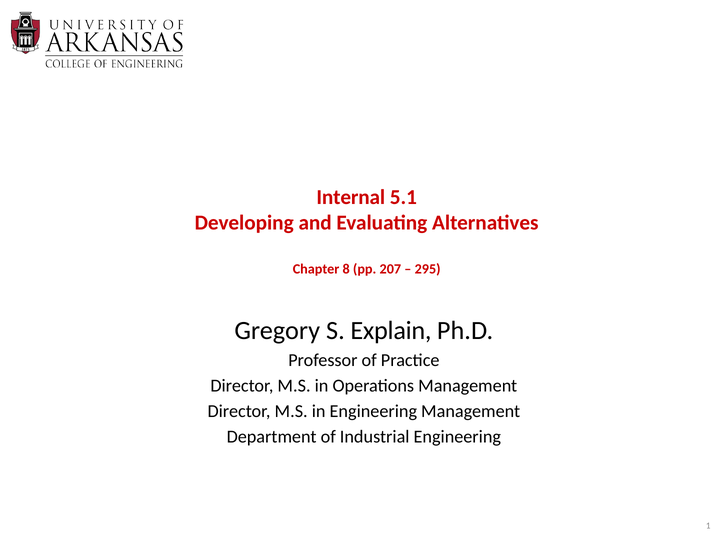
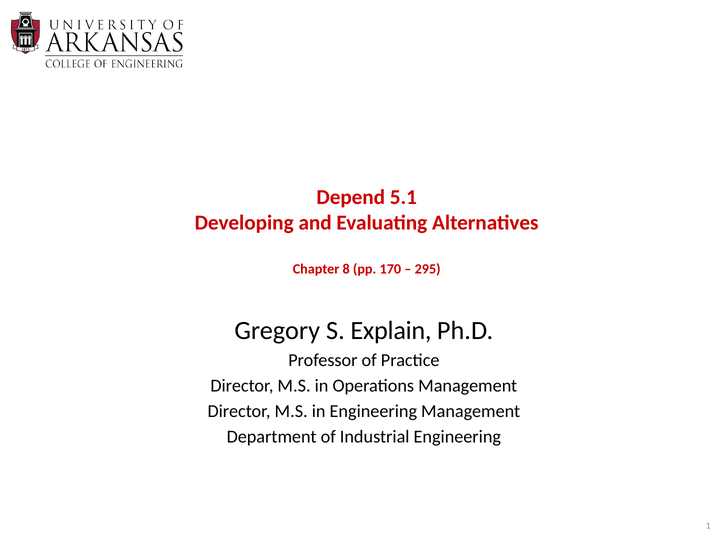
Internal: Internal -> Depend
207: 207 -> 170
